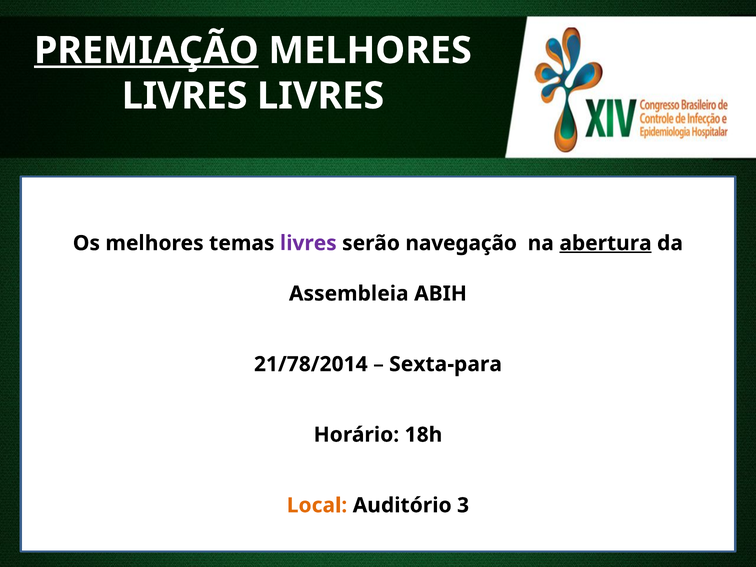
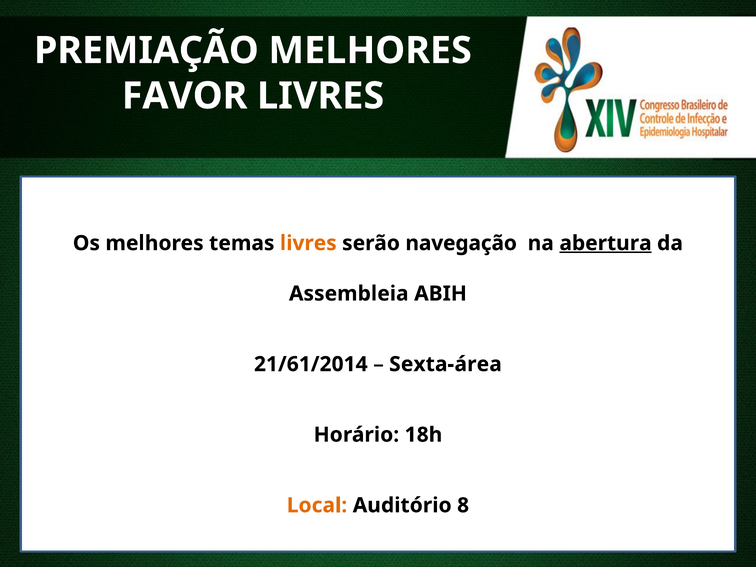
PREMIAÇÃO underline: present -> none
LIVRES at (185, 96): LIVRES -> FAVOR
livres at (308, 243) colour: purple -> orange
21/78/2014: 21/78/2014 -> 21/61/2014
Sexta-para: Sexta-para -> Sexta-área
3: 3 -> 8
